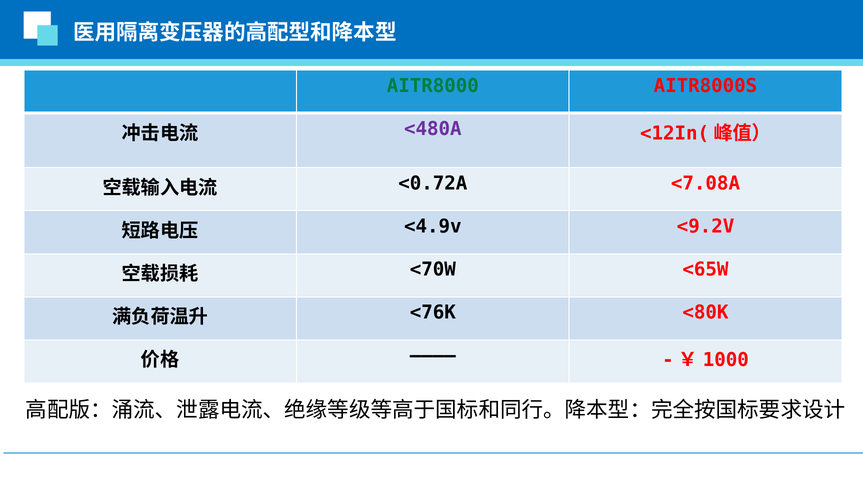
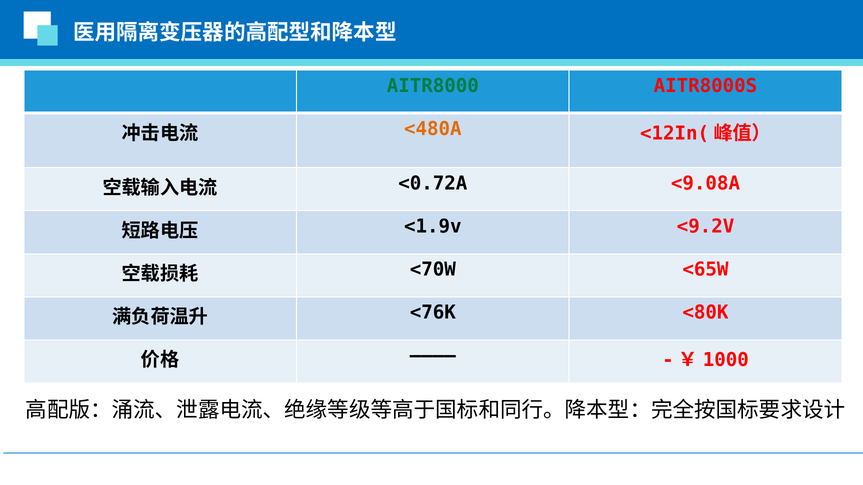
<480A colour: purple -> orange
<7.08A: <7.08A -> <9.08A
<4.9v: <4.9v -> <1.9v
